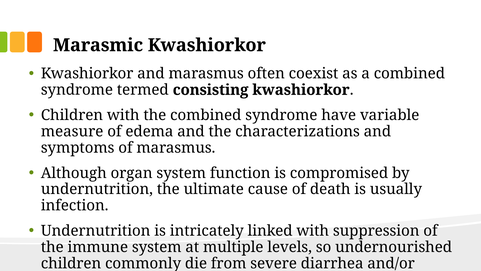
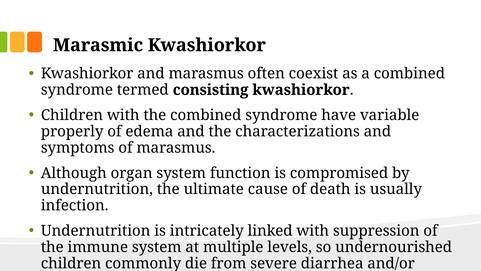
measure: measure -> properly
